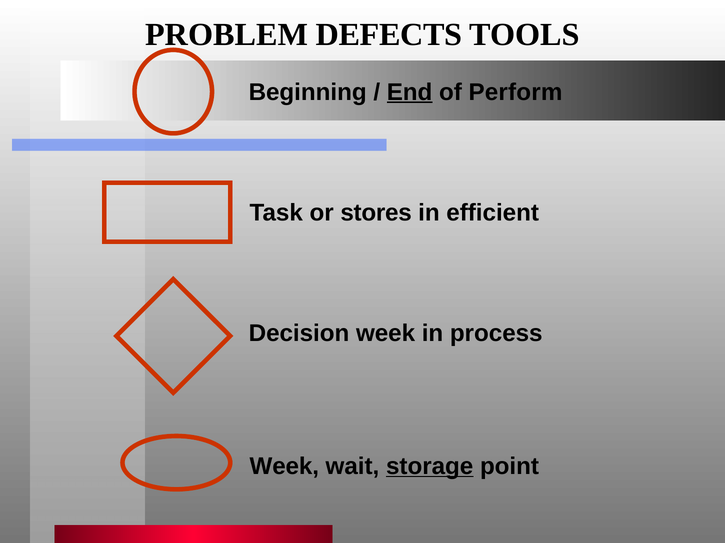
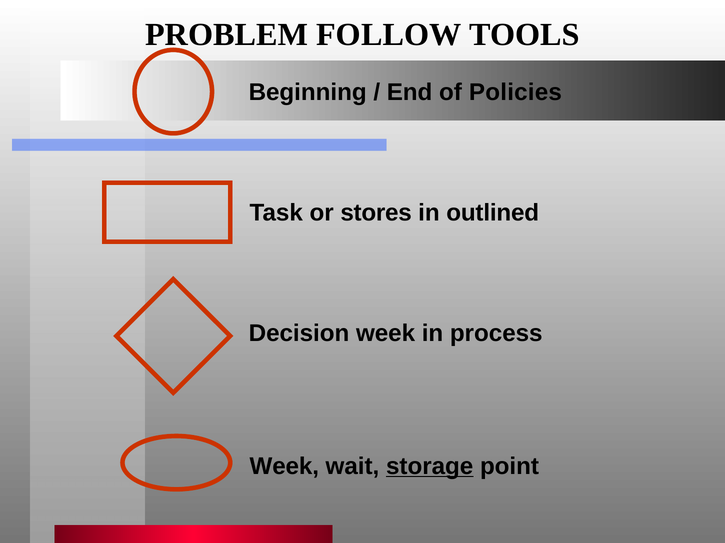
DEFECTS: DEFECTS -> FOLLOW
End underline: present -> none
Perform: Perform -> Policies
efficient: efficient -> outlined
